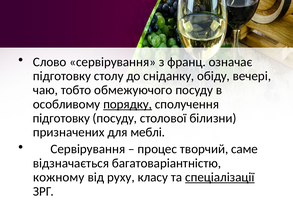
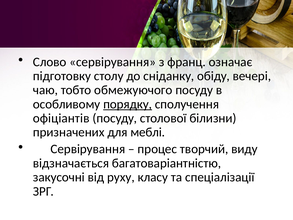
підготовку at (61, 118): підготовку -> офіціантів
саме: саме -> виду
кожному: кожному -> закусочні
спеціалізації underline: present -> none
